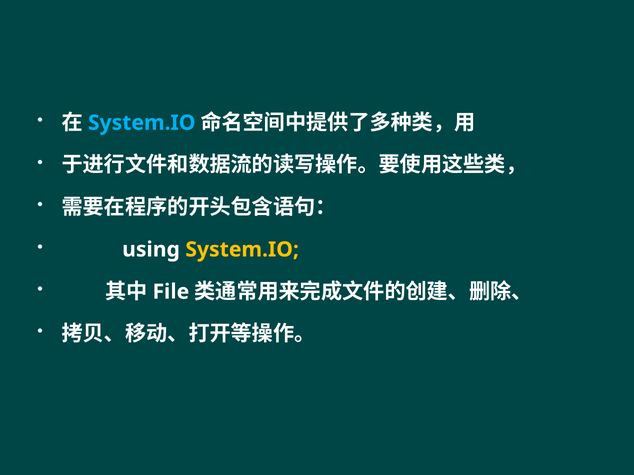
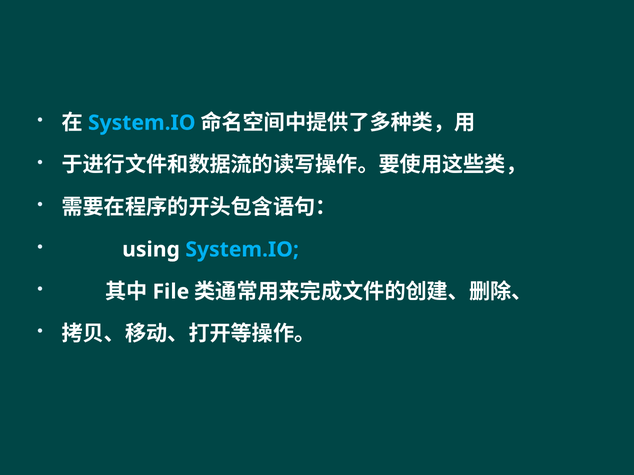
System.IO at (242, 250) colour: yellow -> light blue
